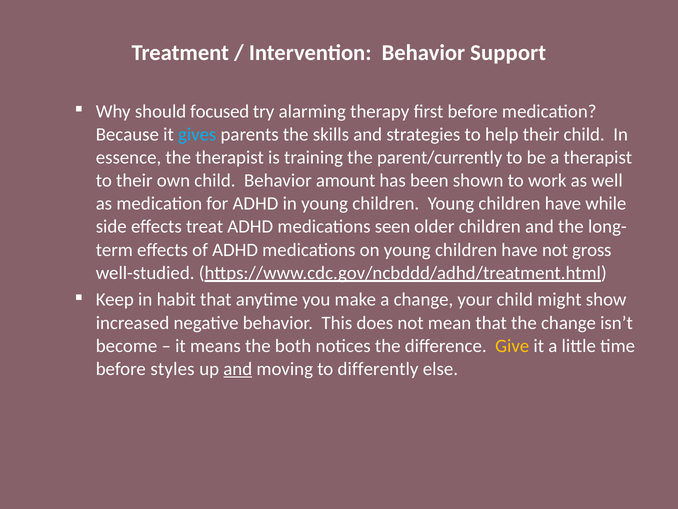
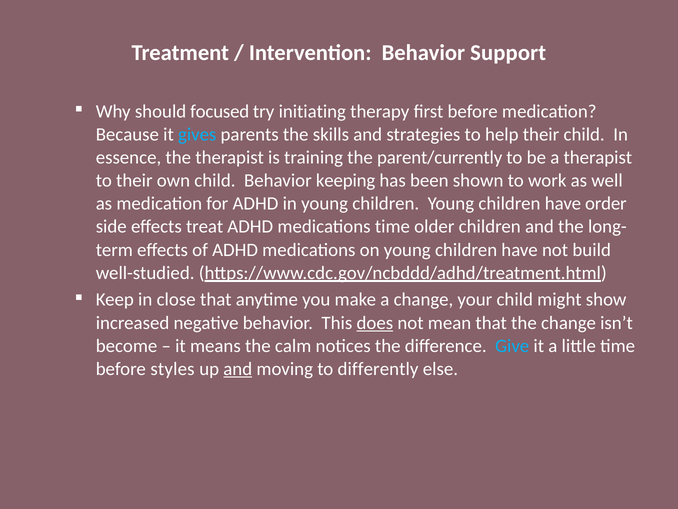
alarming: alarming -> initiating
amount: amount -> keeping
while: while -> order
medications seen: seen -> time
gross: gross -> build
habit: habit -> close
does underline: none -> present
both: both -> calm
Give colour: yellow -> light blue
